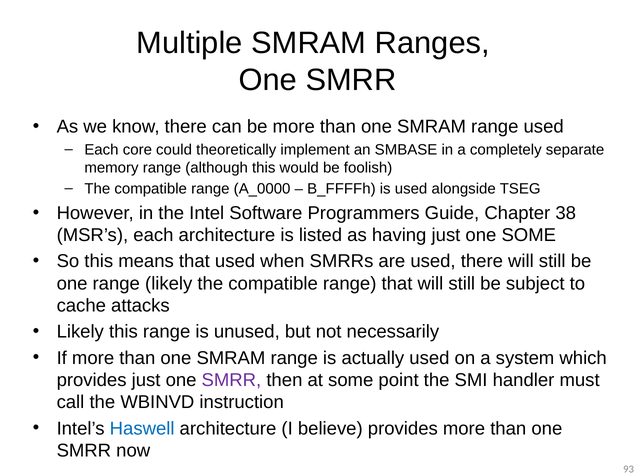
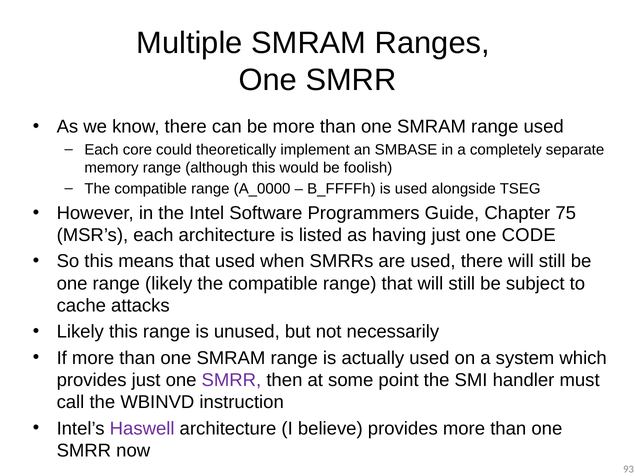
38: 38 -> 75
one SOME: SOME -> CODE
Haswell colour: blue -> purple
